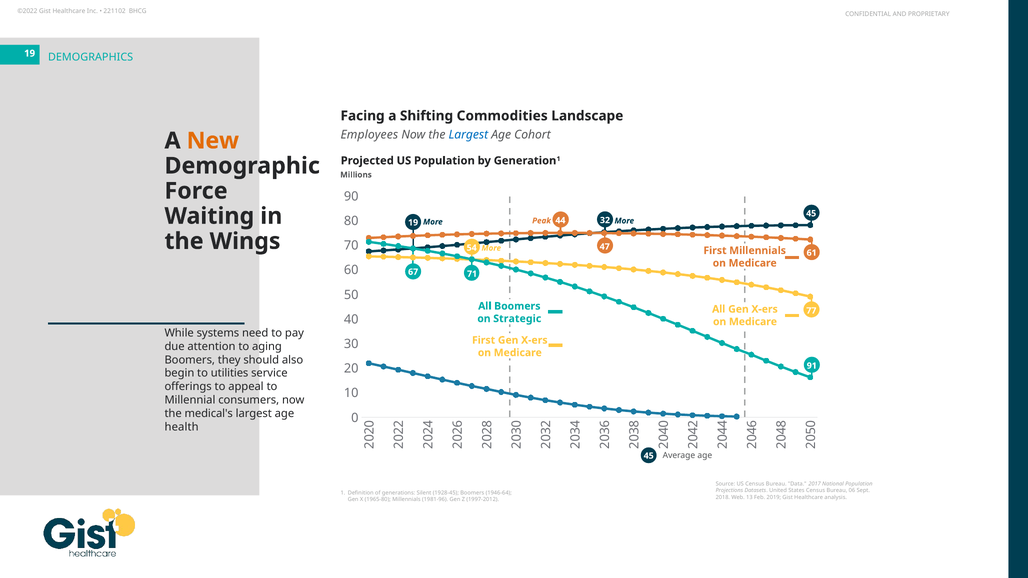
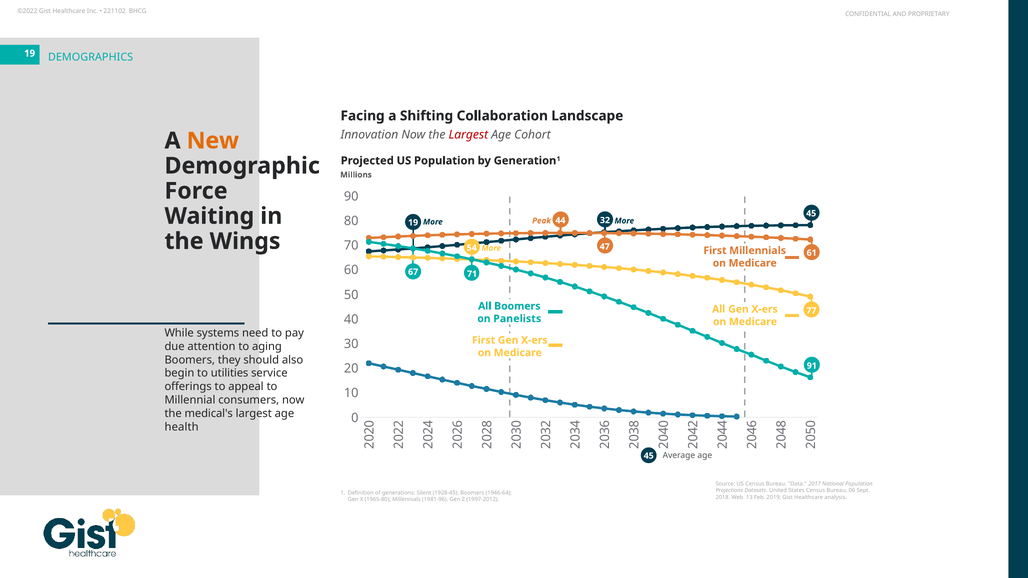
Commodities: Commodities -> Collaboration
Employees: Employees -> Innovation
Largest at (468, 135) colour: blue -> red
Strategic: Strategic -> Panelists
